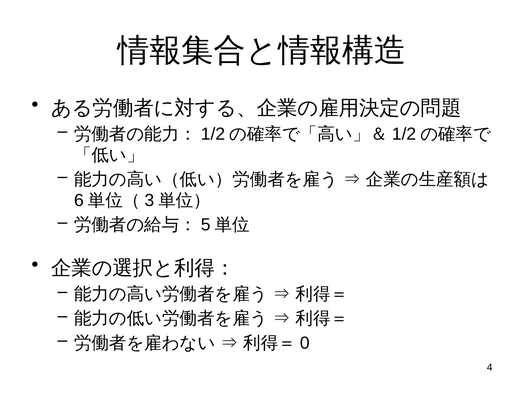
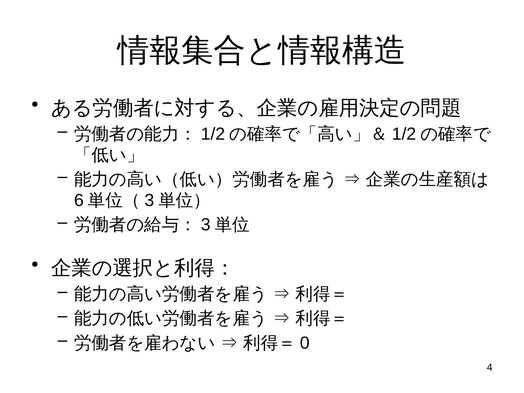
5 at (206, 225): 5 -> 3
